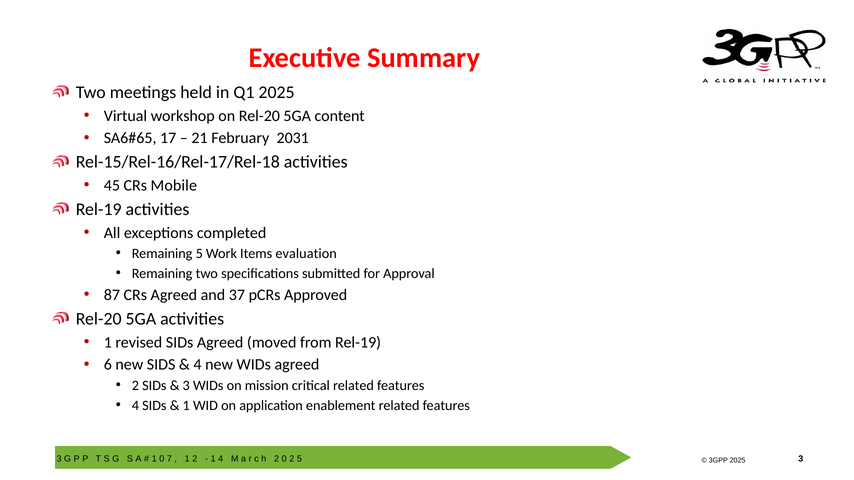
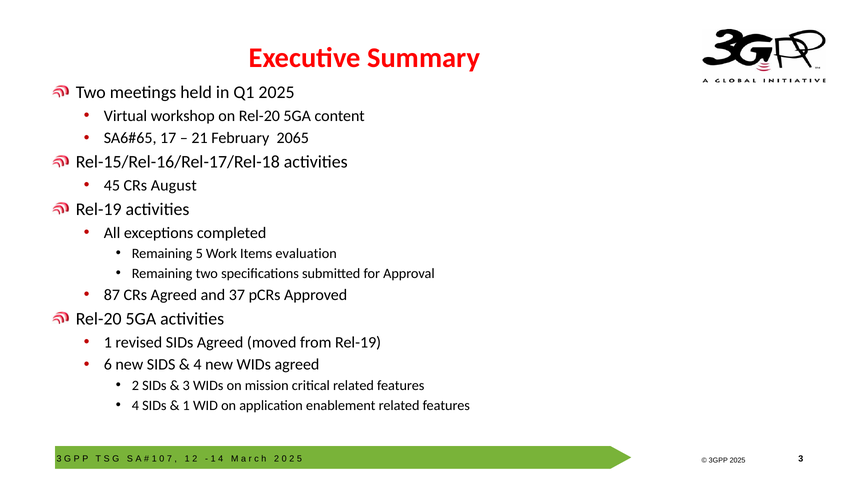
2031: 2031 -> 2065
Mobile: Mobile -> August
